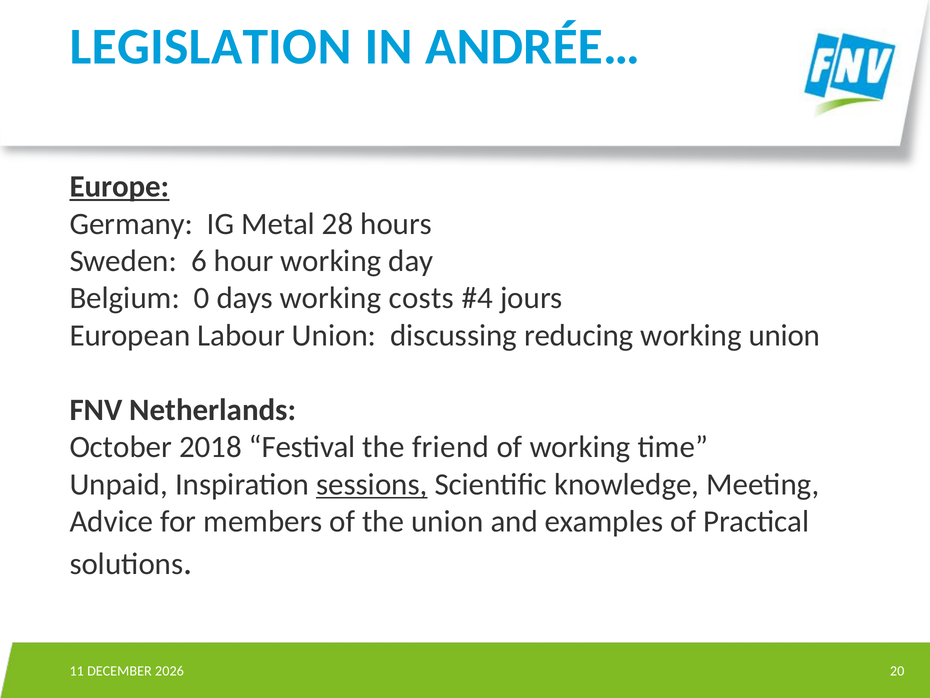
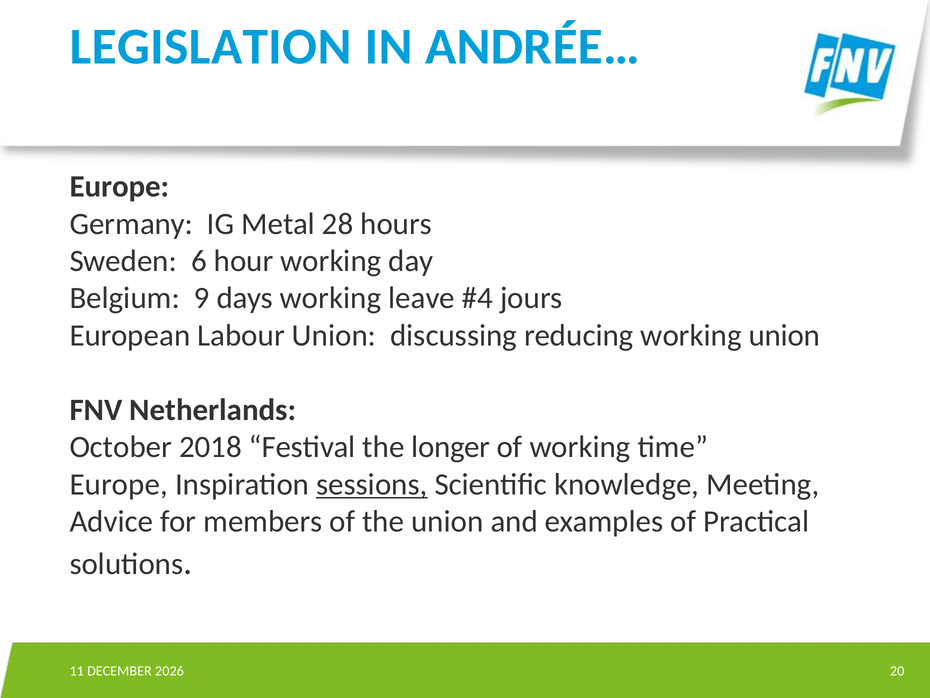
Europe at (119, 186) underline: present -> none
0: 0 -> 9
costs: costs -> leave
friend: friend -> longer
Unpaid at (119, 484): Unpaid -> Europe
